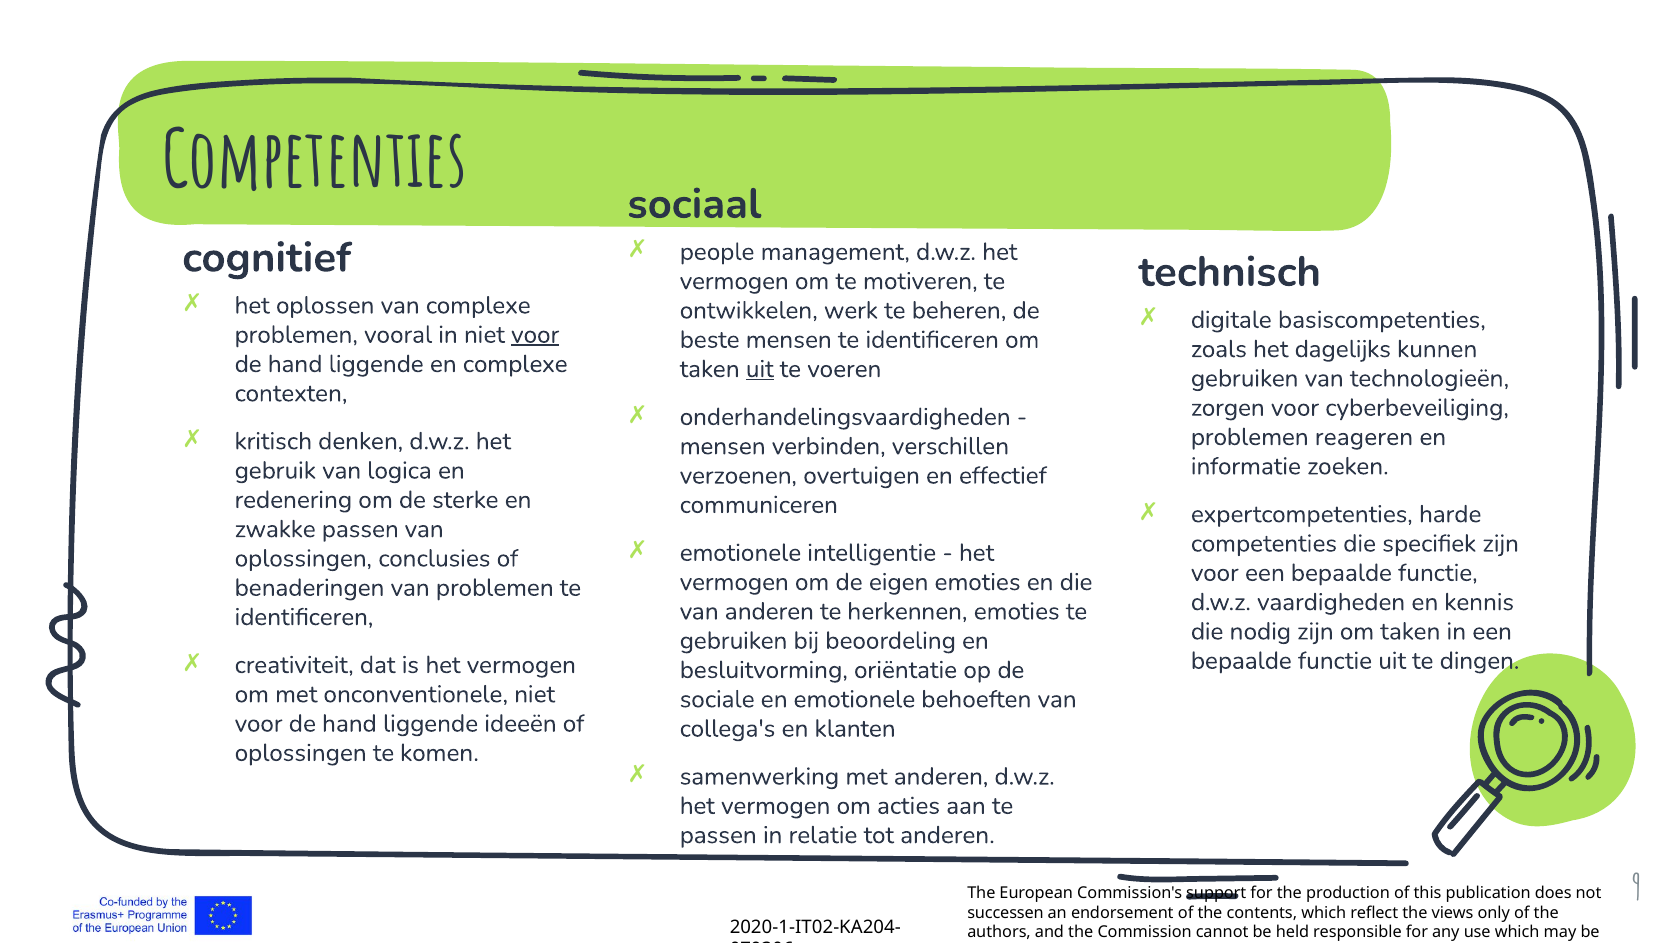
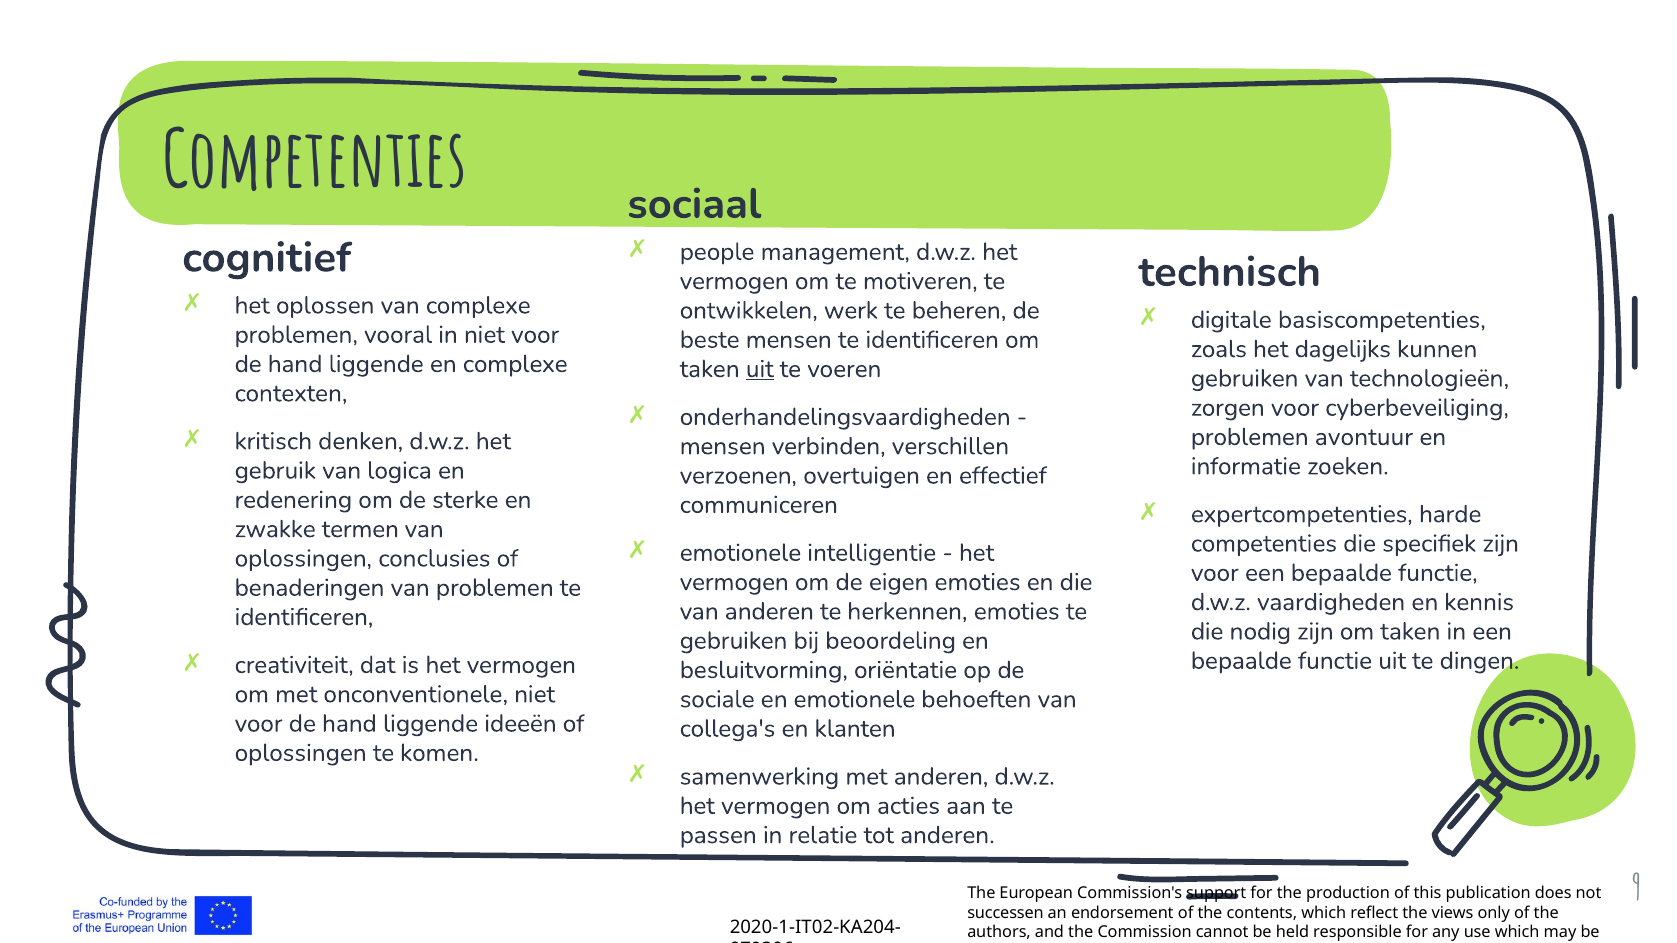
voor at (535, 335) underline: present -> none
reageren: reageren -> avontuur
zwakke passen: passen -> termen
